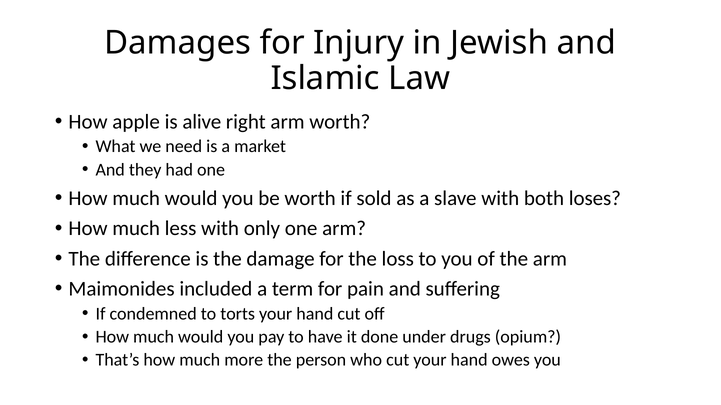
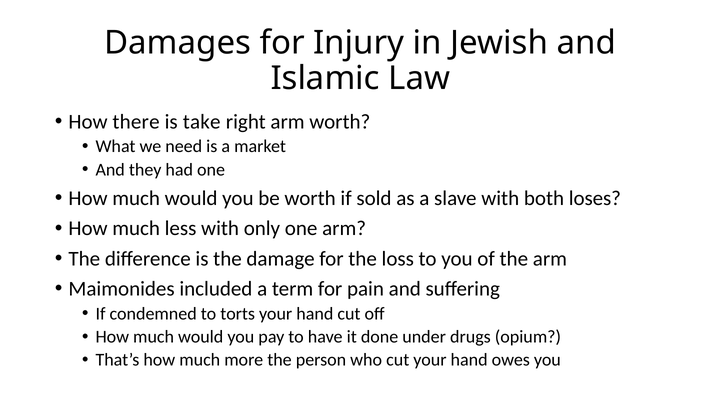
apple: apple -> there
alive: alive -> take
